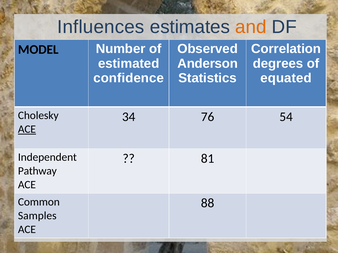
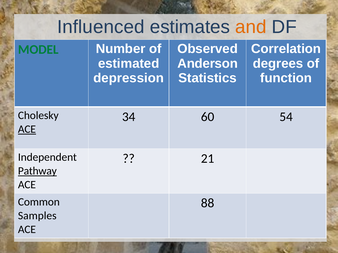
Influences: Influences -> Influenced
MODEL colour: black -> green
confidence: confidence -> depression
equated: equated -> function
76: 76 -> 60
81: 81 -> 21
Pathway underline: none -> present
